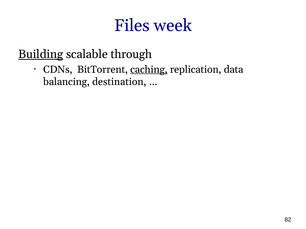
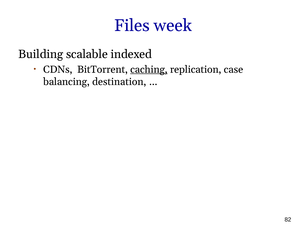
Building underline: present -> none
through: through -> indexed
data: data -> case
